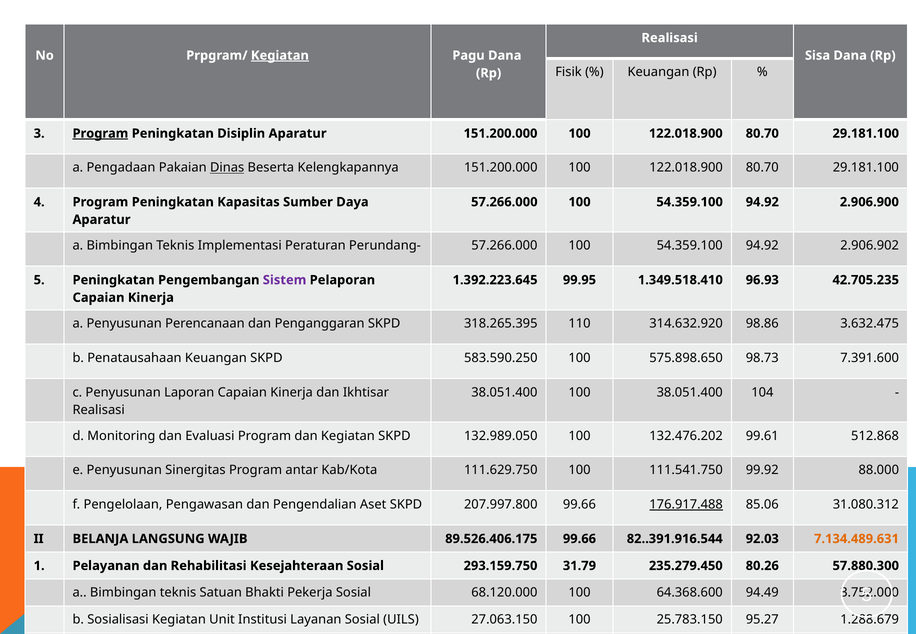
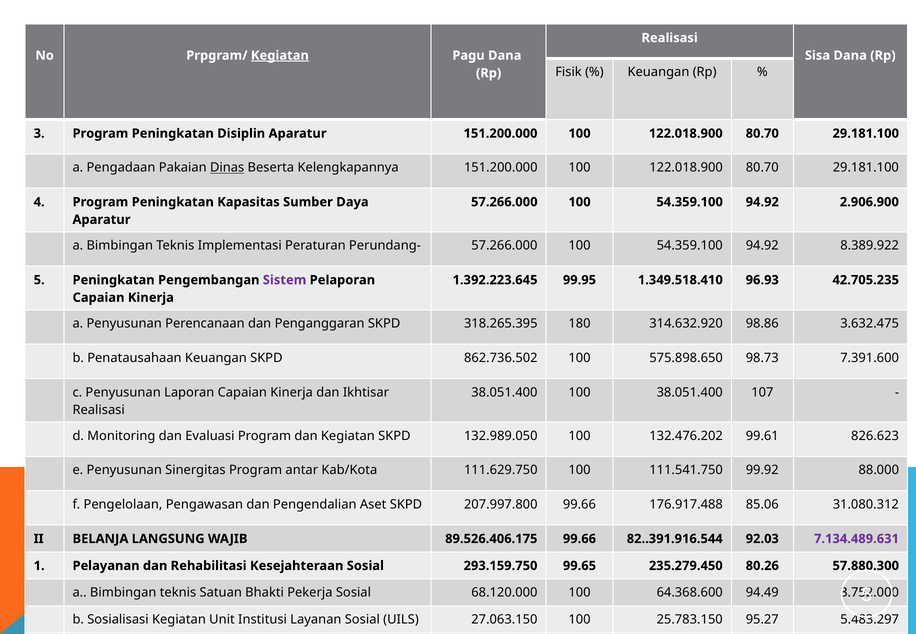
Program at (100, 133) underline: present -> none
2.906.902: 2.906.902 -> 8.389.922
110: 110 -> 180
583.590.250: 583.590.250 -> 862.736.502
104: 104 -> 107
512.868: 512.868 -> 826.623
176.917.488 underline: present -> none
7.134.489.631 colour: orange -> purple
31.79: 31.79 -> 99.65
1.288.679: 1.288.679 -> 5.483.297
